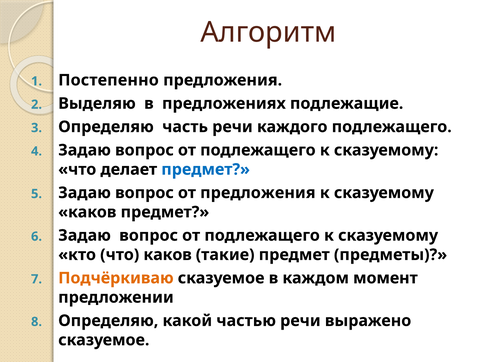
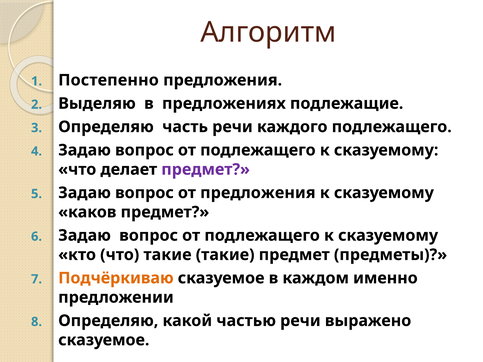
предмет at (206, 170) colour: blue -> purple
что каков: каков -> такие
момент: момент -> именно
